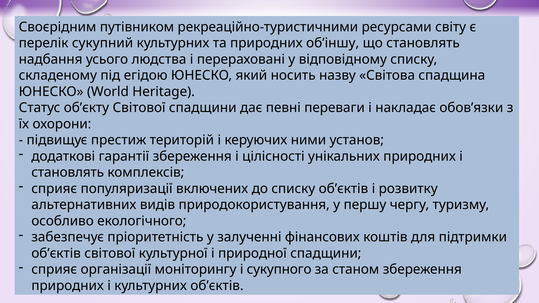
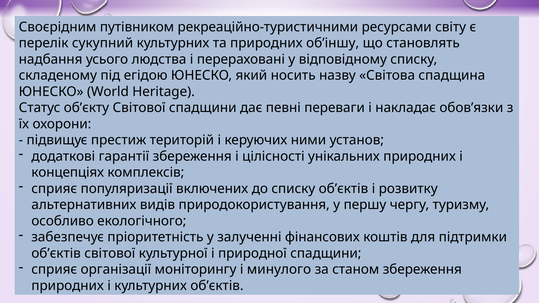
становлять at (68, 173): становлять -> концепціях
сукупного: сукупного -> минулого
